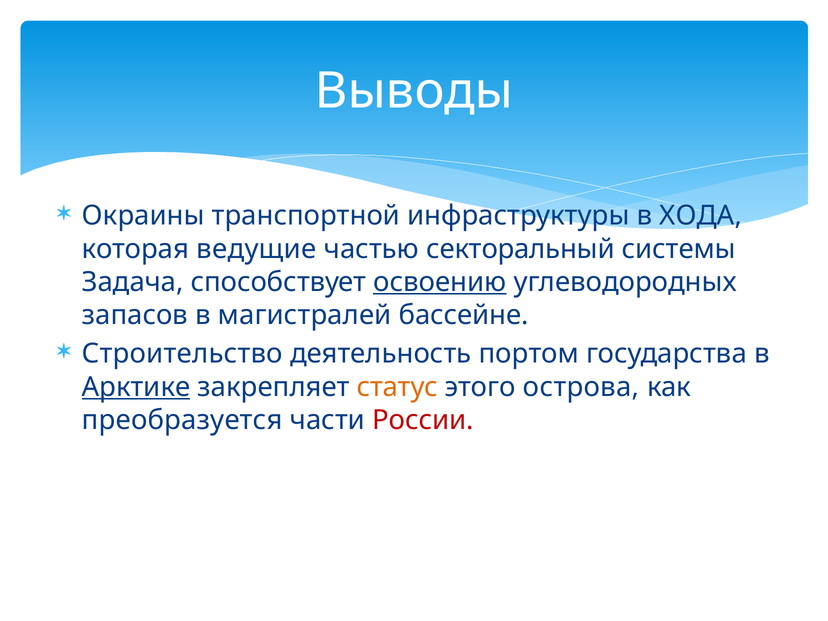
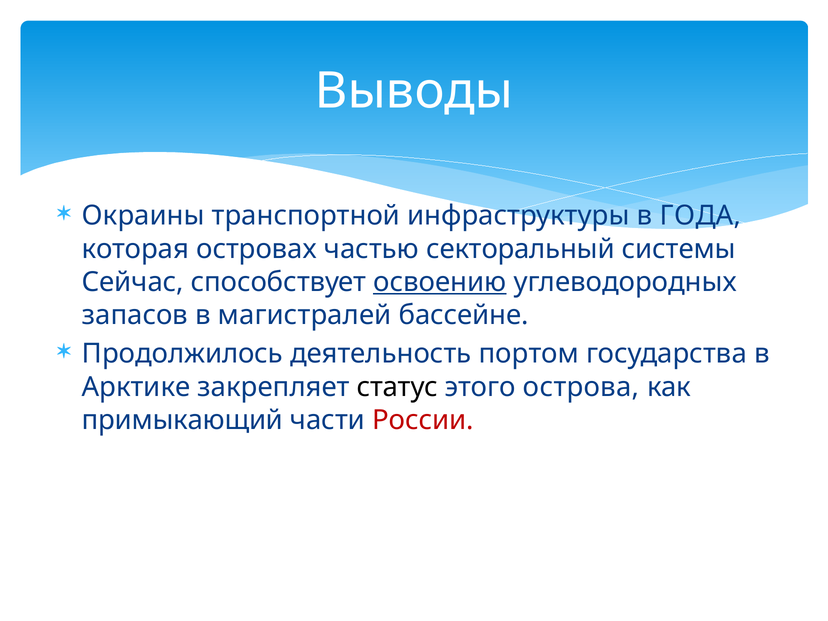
ХОДА: ХОДА -> ГОДА
ведущие: ведущие -> островах
Задача: Задача -> Сейчас
Строительство: Строительство -> Продолжилось
Арктике underline: present -> none
статус colour: orange -> black
преобразуется: преобразуется -> примыкающий
